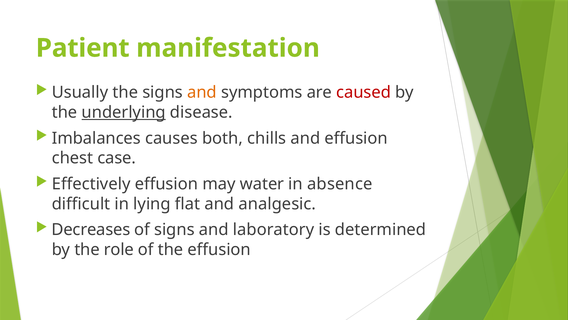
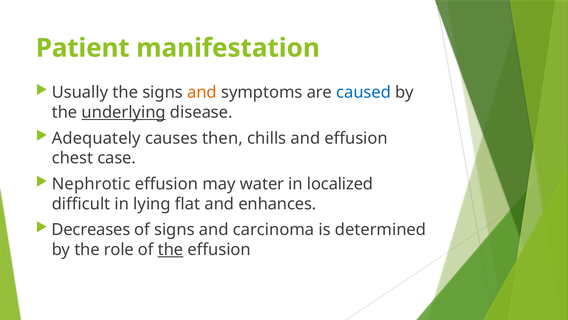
caused colour: red -> blue
Imbalances: Imbalances -> Adequately
both: both -> then
Effectively: Effectively -> Nephrotic
absence: absence -> localized
analgesic: analgesic -> enhances
laboratory: laboratory -> carcinoma
the at (170, 249) underline: none -> present
